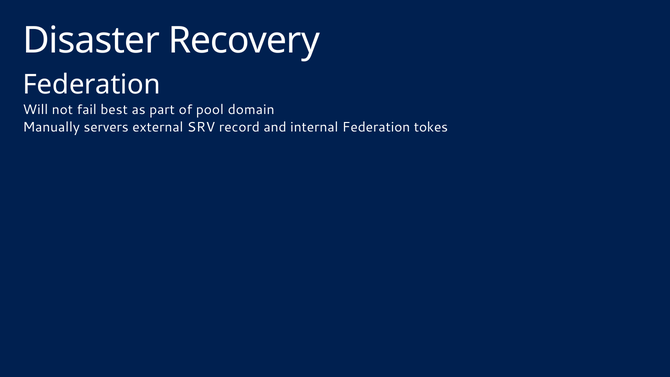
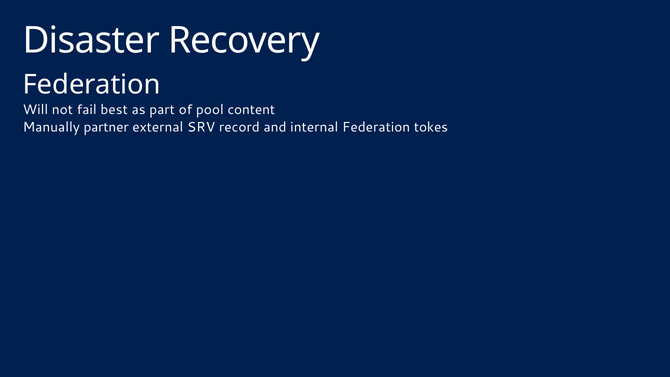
domain: domain -> content
servers: servers -> partner
